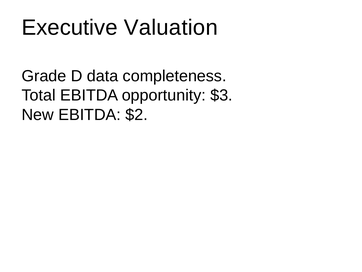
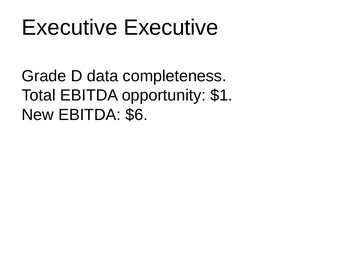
Executive Valuation: Valuation -> Executive
$3: $3 -> $1
$2: $2 -> $6
